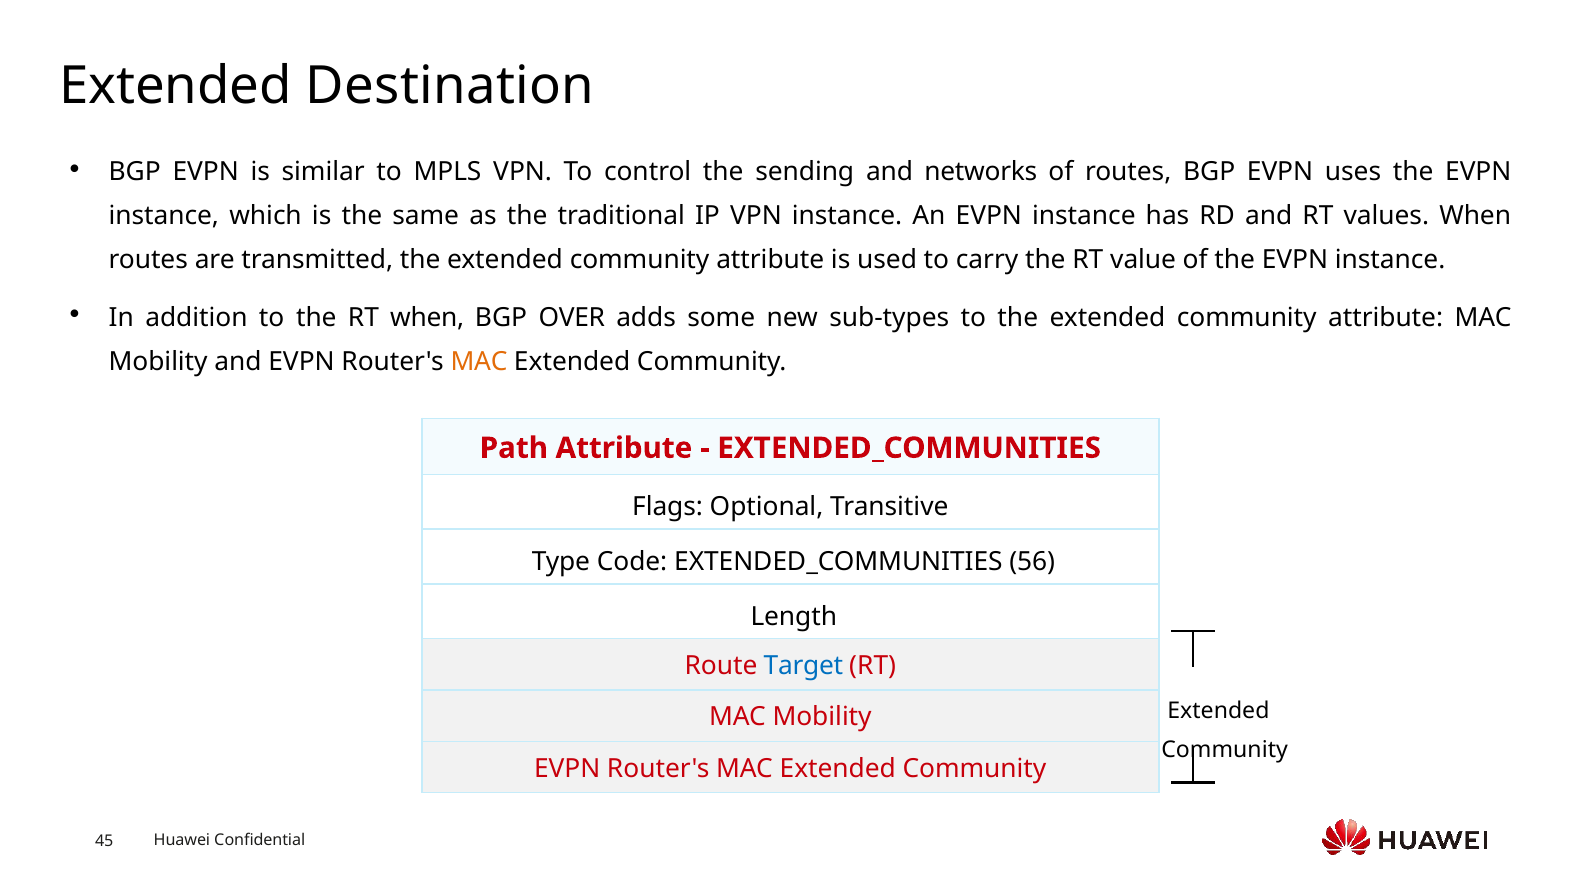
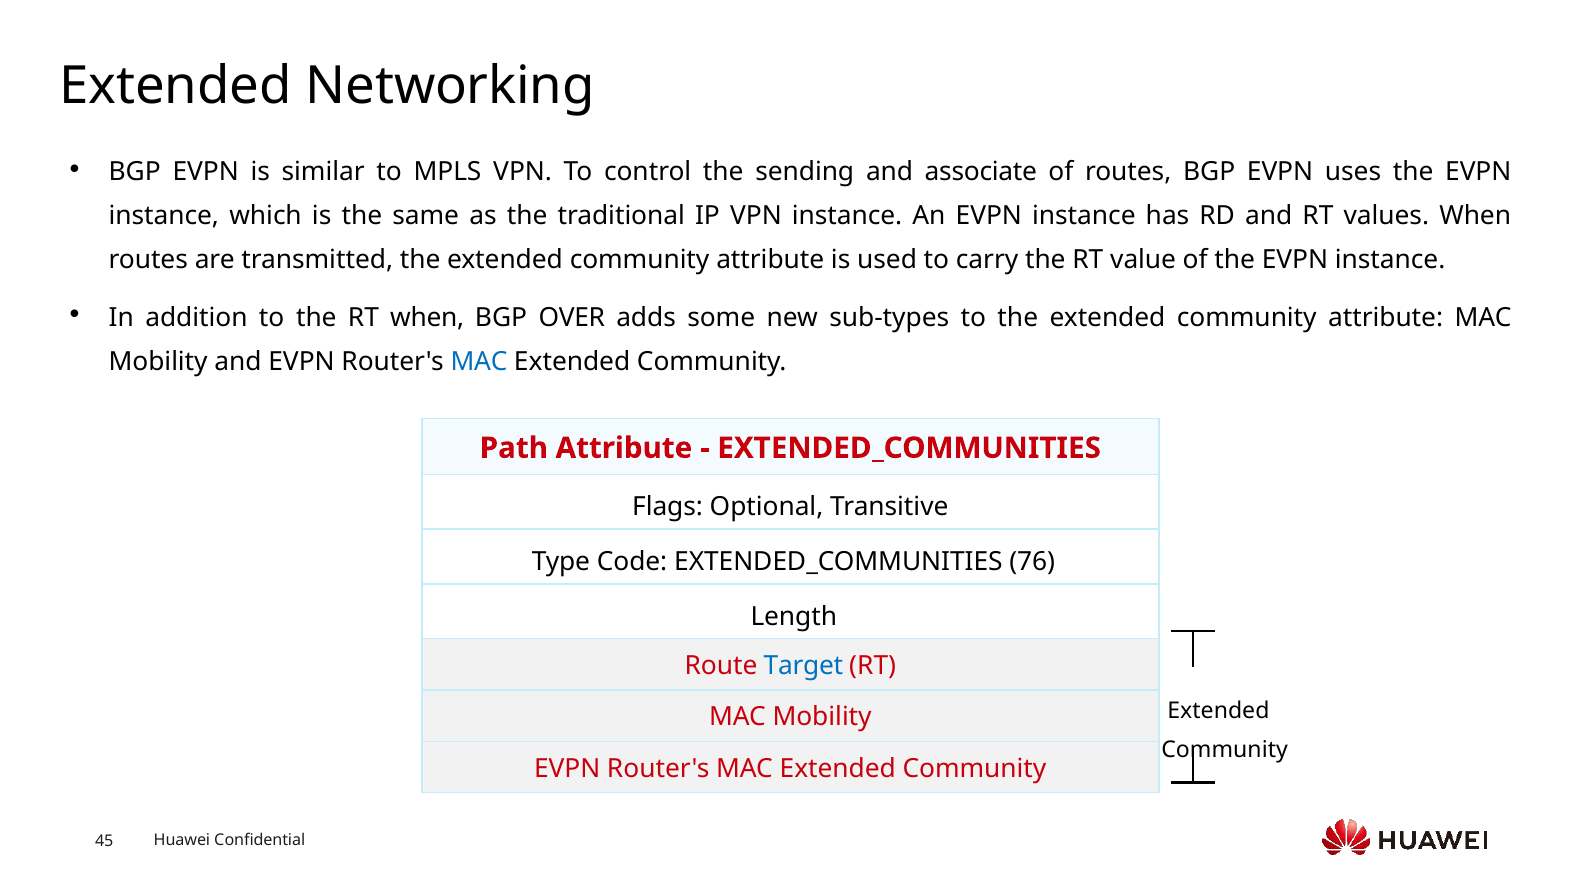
Destination: Destination -> Networking
networks: networks -> associate
MAC at (479, 362) colour: orange -> blue
56: 56 -> 76
